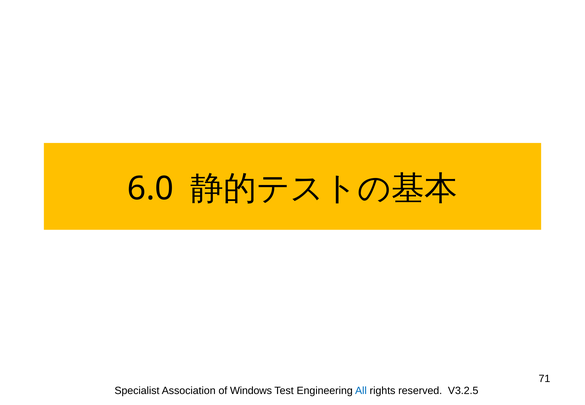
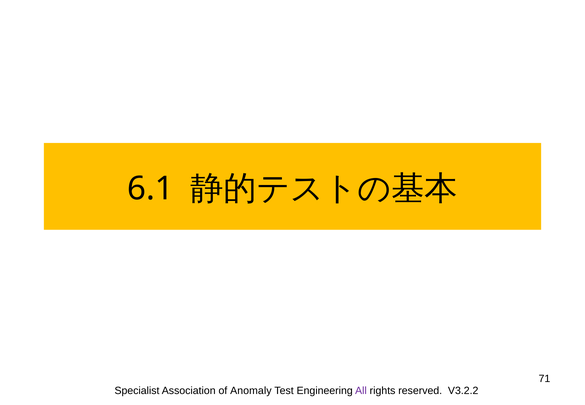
6.0: 6.0 -> 6.1
Windows: Windows -> Anomaly
All colour: blue -> purple
V3.2.5: V3.2.5 -> V3.2.2
